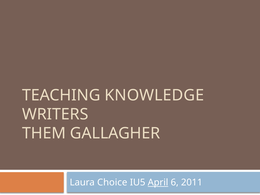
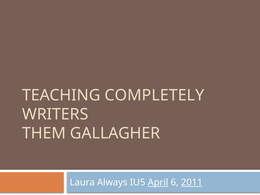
KNOWLEDGE: KNOWLEDGE -> COMPLETELY
Choice: Choice -> Always
2011 underline: none -> present
